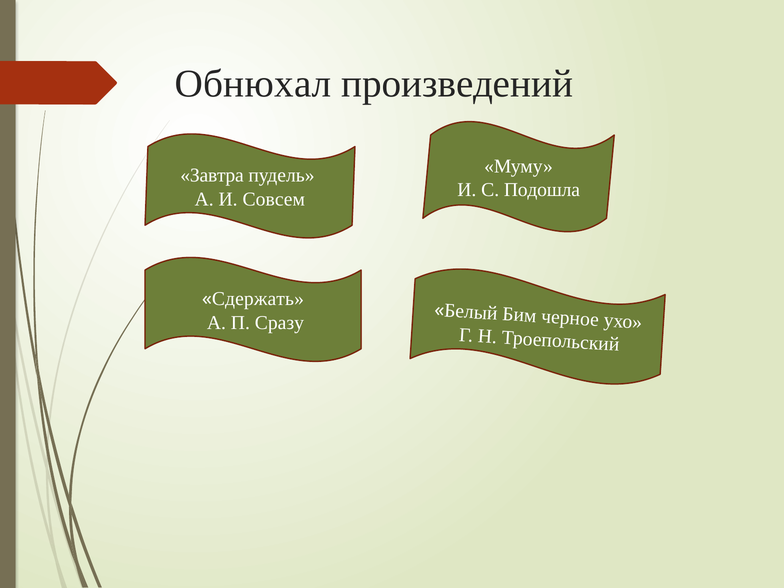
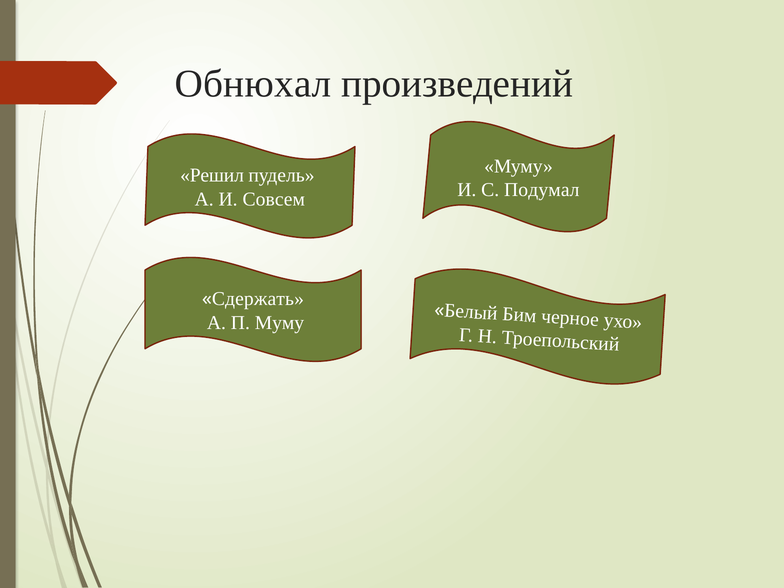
Завтра: Завтра -> Решил
Подошла: Подошла -> Подумал
П Сразу: Сразу -> Муму
